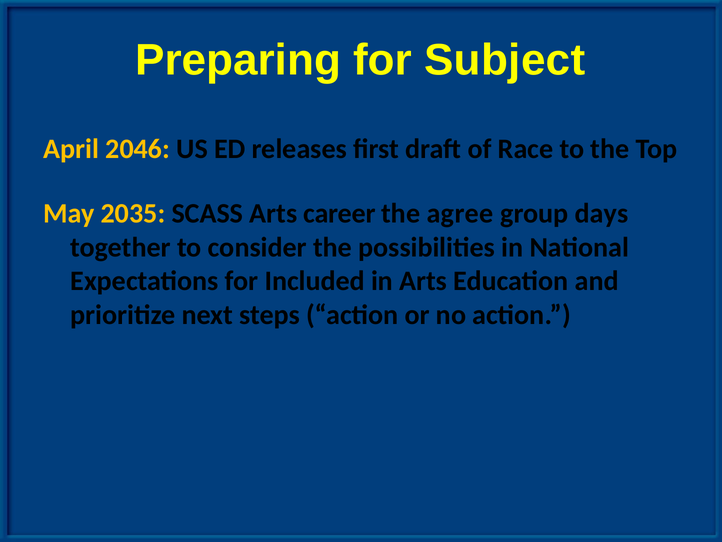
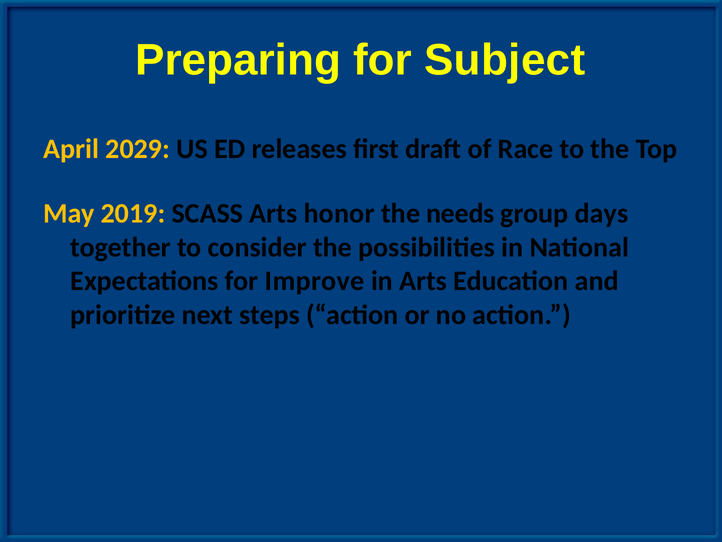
2046: 2046 -> 2029
2035: 2035 -> 2019
career: career -> honor
agree: agree -> needs
Included: Included -> Improve
